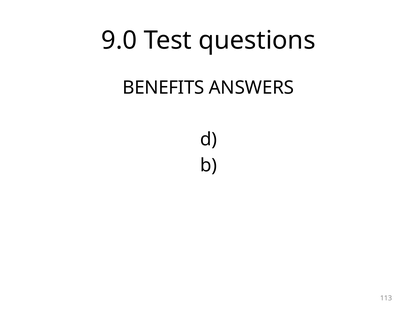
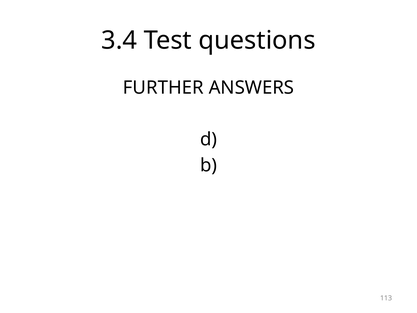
9.0: 9.0 -> 3.4
BENEFITS: BENEFITS -> FURTHER
